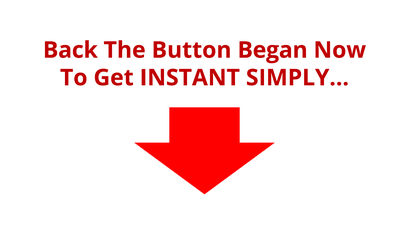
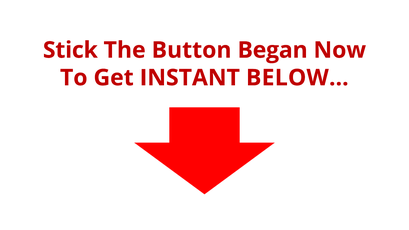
Back: Back -> Stick
SIMPLY…: SIMPLY… -> BELOW…
